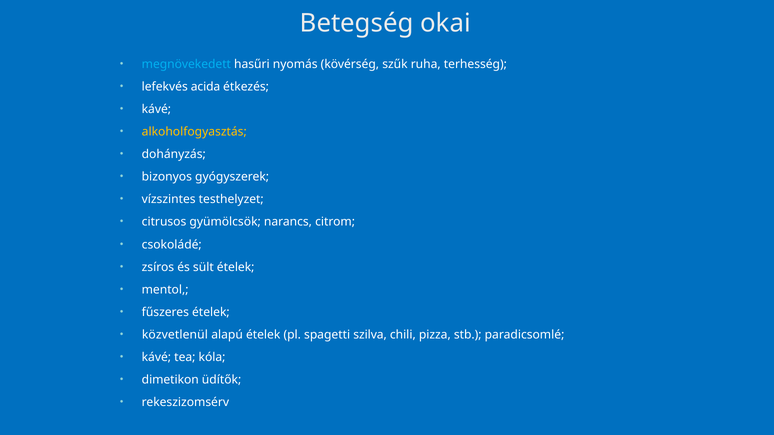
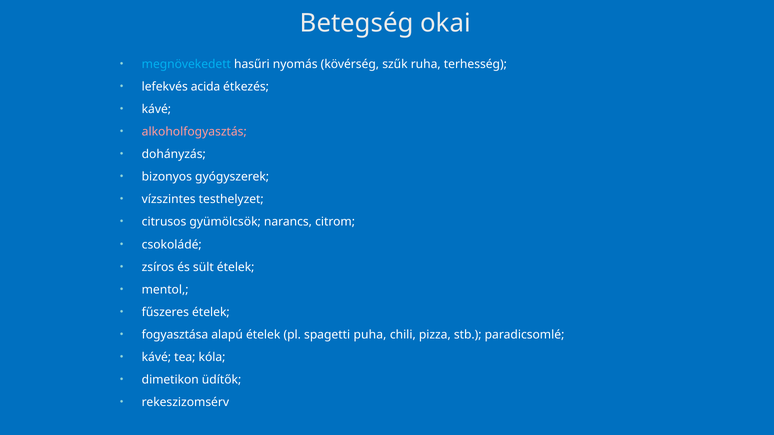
alkoholfogyasztás colour: yellow -> pink
közvetlenül: közvetlenül -> fogyasztása
szilva: szilva -> puha
